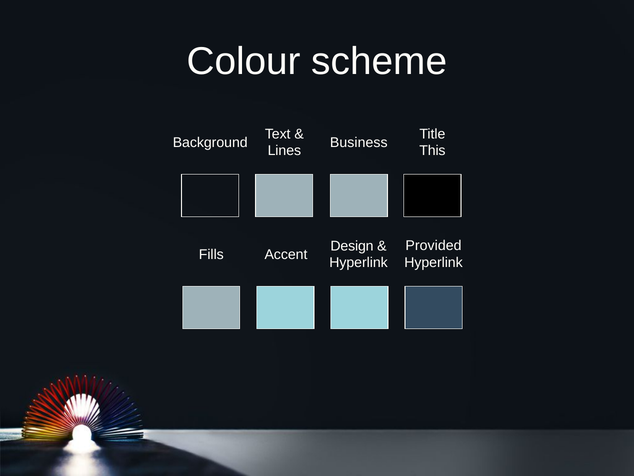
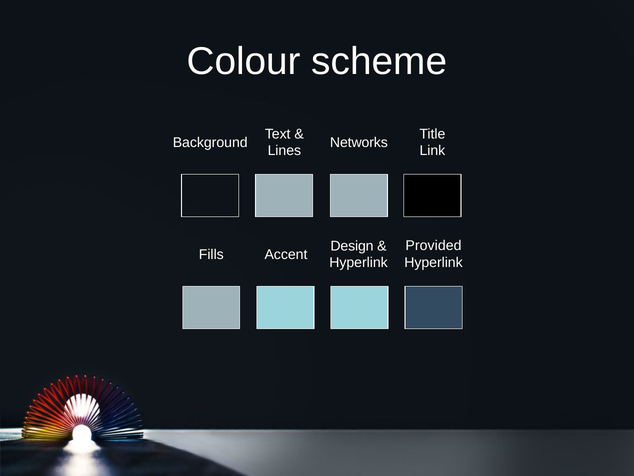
Business: Business -> Networks
This: This -> Link
